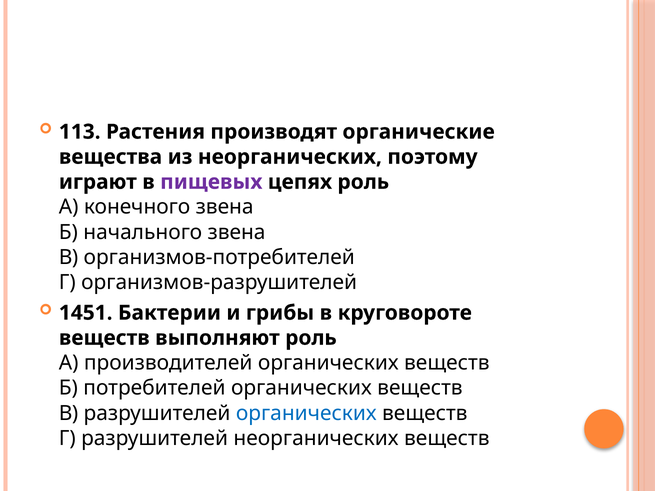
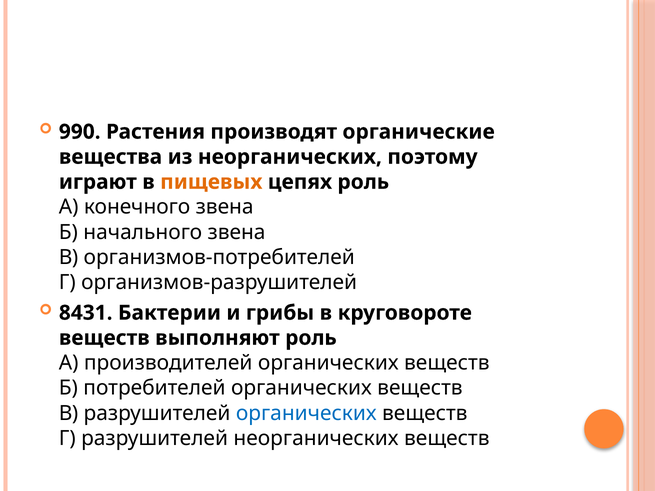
113: 113 -> 990
пищевых colour: purple -> orange
1451: 1451 -> 8431
